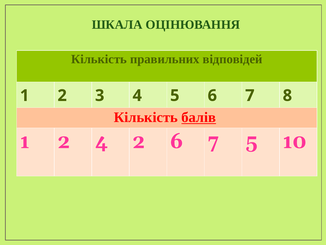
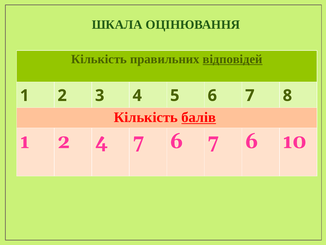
відповідей underline: none -> present
4 2: 2 -> 7
6 7 5: 5 -> 6
